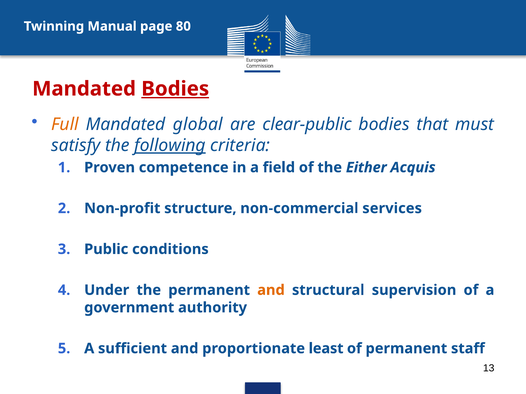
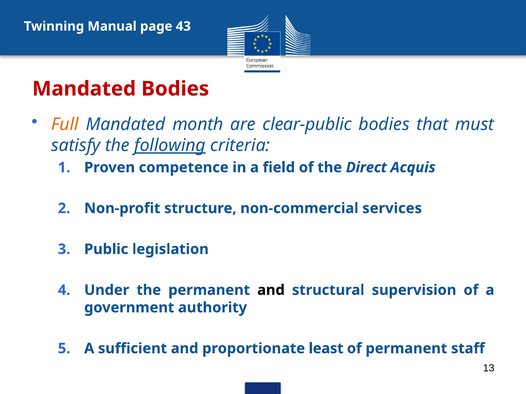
80: 80 -> 43
Bodies at (175, 89) underline: present -> none
global: global -> month
Either: Either -> Direct
conditions: conditions -> legislation
and at (271, 290) colour: orange -> black
